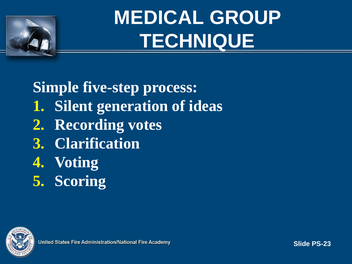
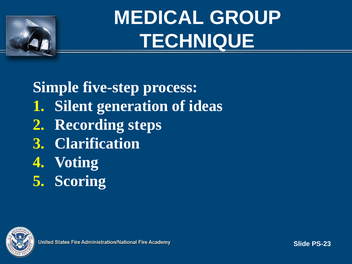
votes: votes -> steps
